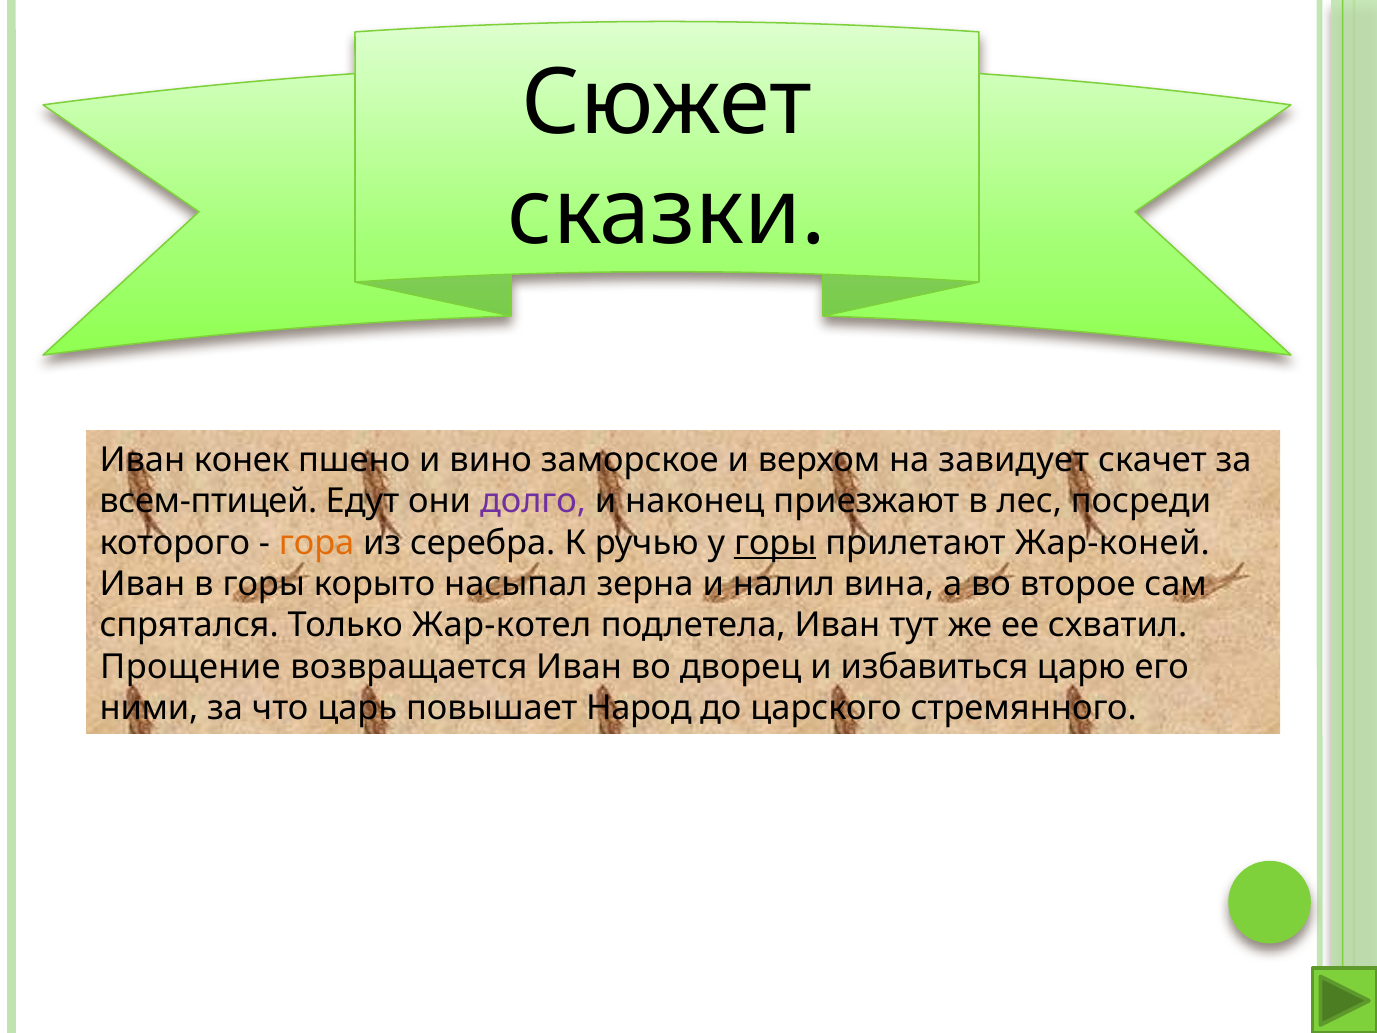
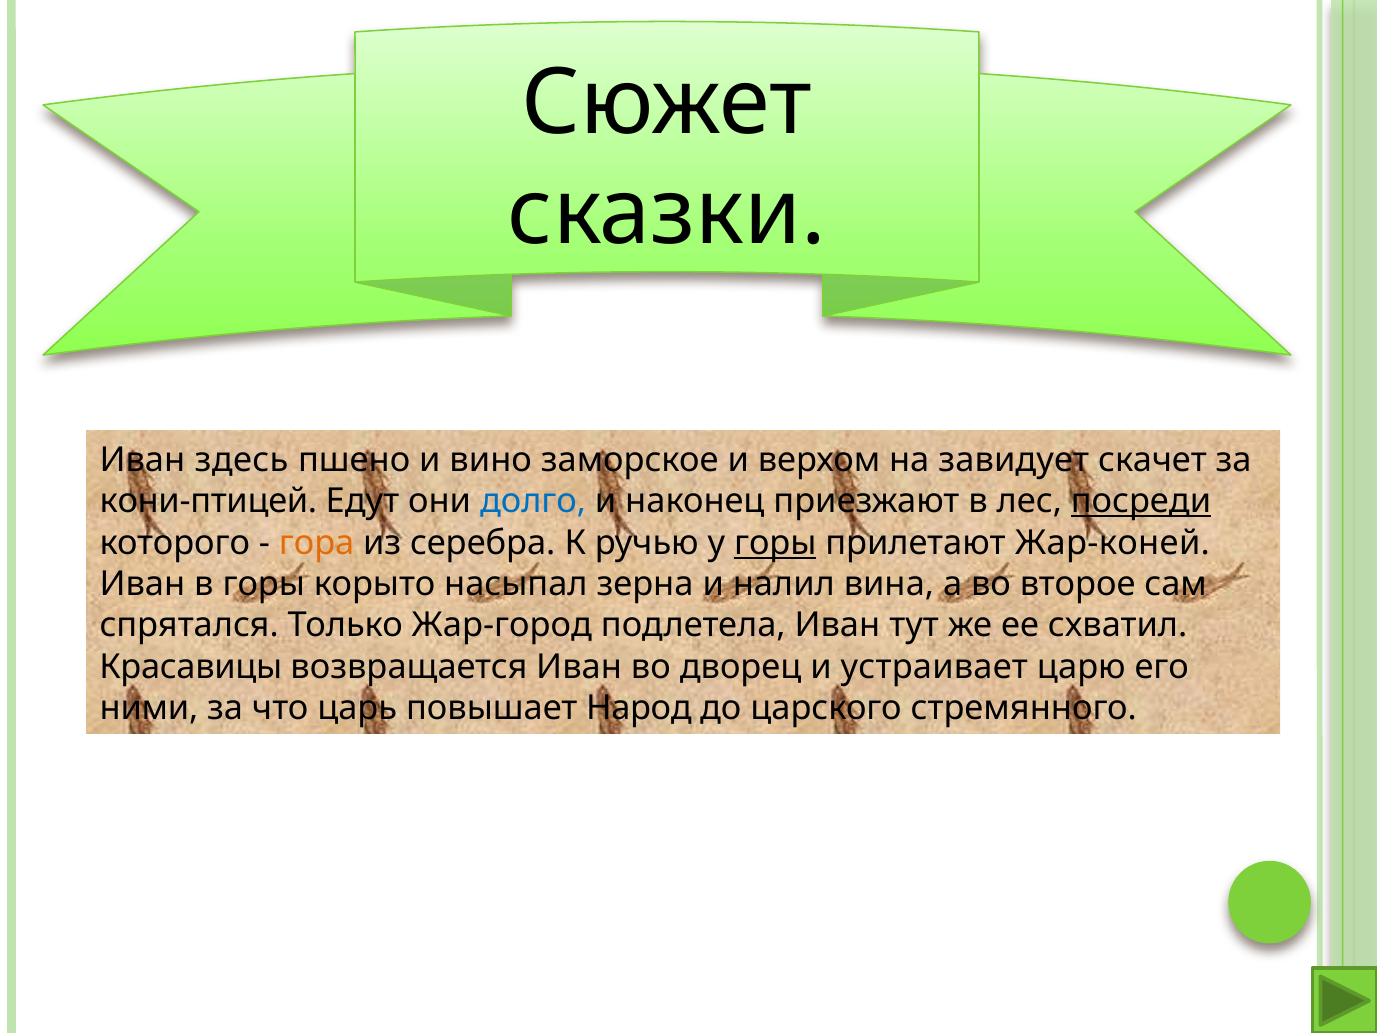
конек: конек -> здесь
всем-птицей: всем-птицей -> кони-птицей
долго colour: purple -> blue
посреди underline: none -> present
Жар-котел: Жар-котел -> Жар-город
Прощение: Прощение -> Красавицы
избавиться: избавиться -> устраивает
